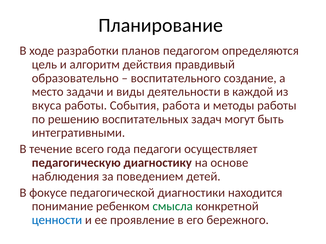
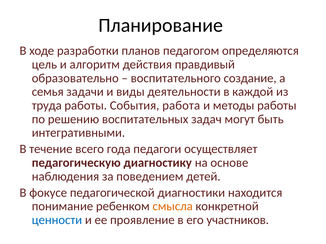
место: место -> семья
вкуса: вкуса -> труда
смысла colour: green -> orange
бережного: бережного -> участников
